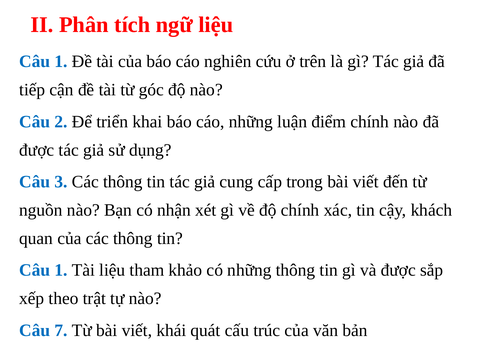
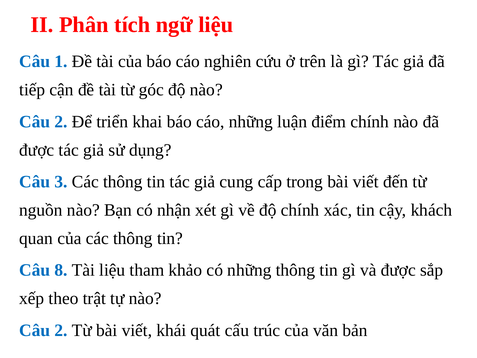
1 at (61, 270): 1 -> 8
7 at (61, 330): 7 -> 2
